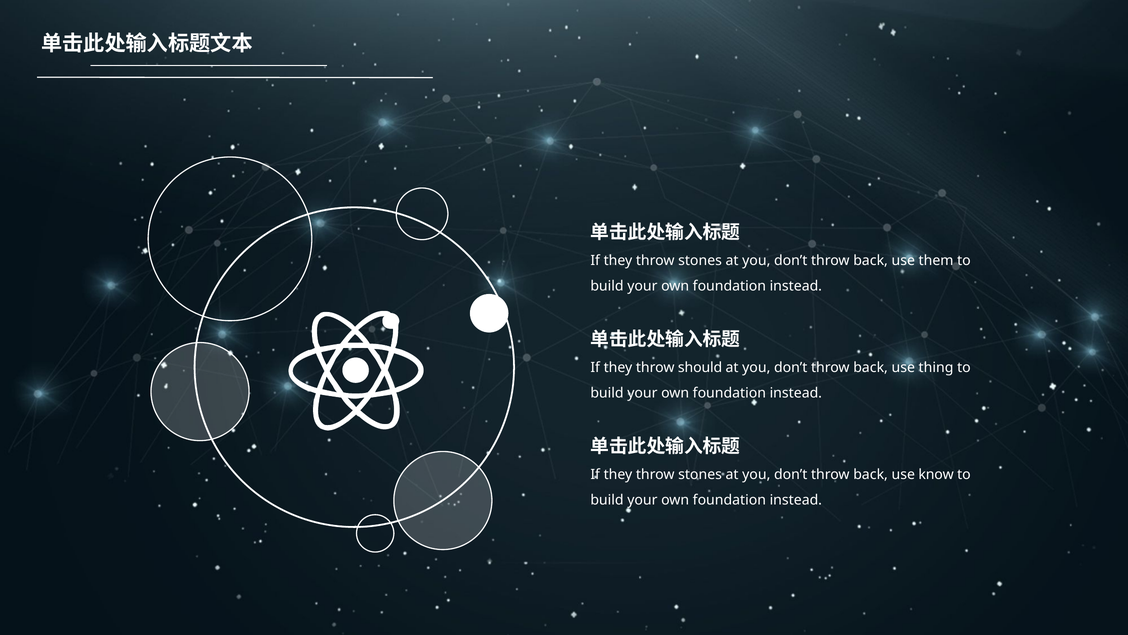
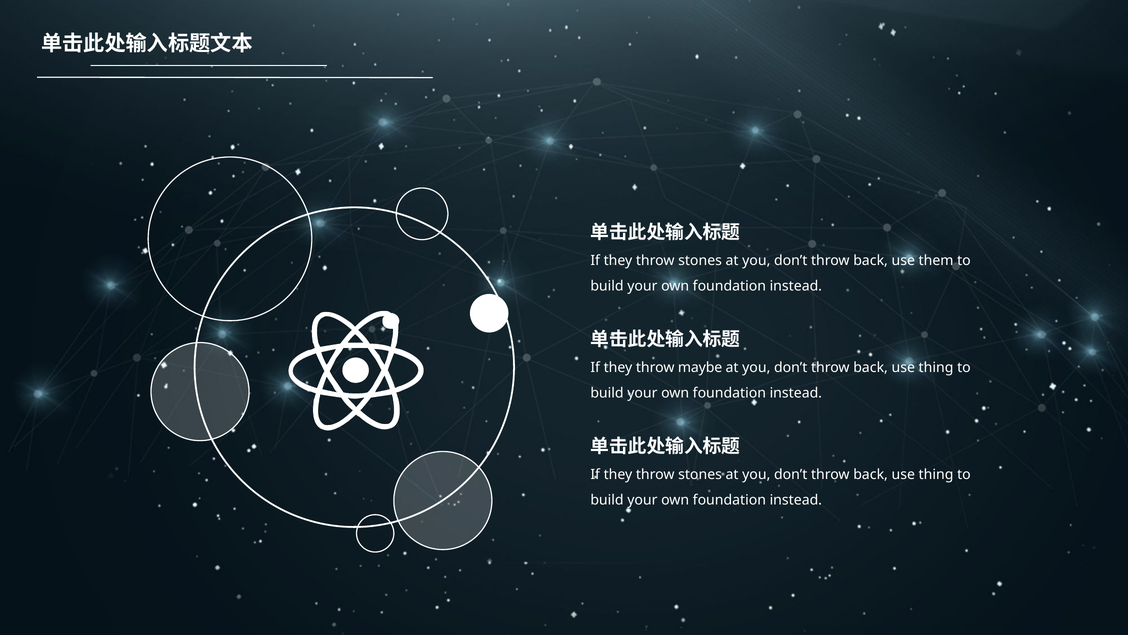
should: should -> maybe
know at (936, 474): know -> thing
